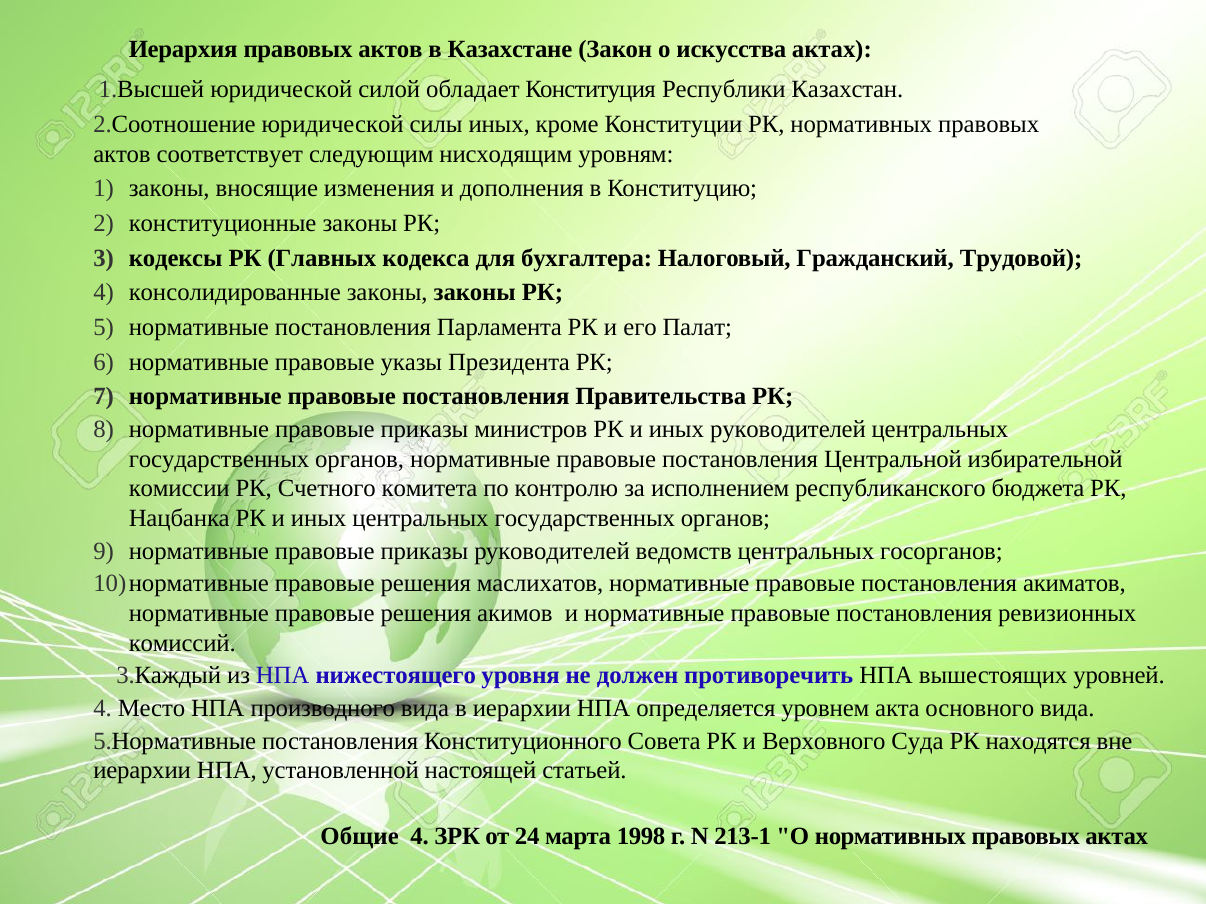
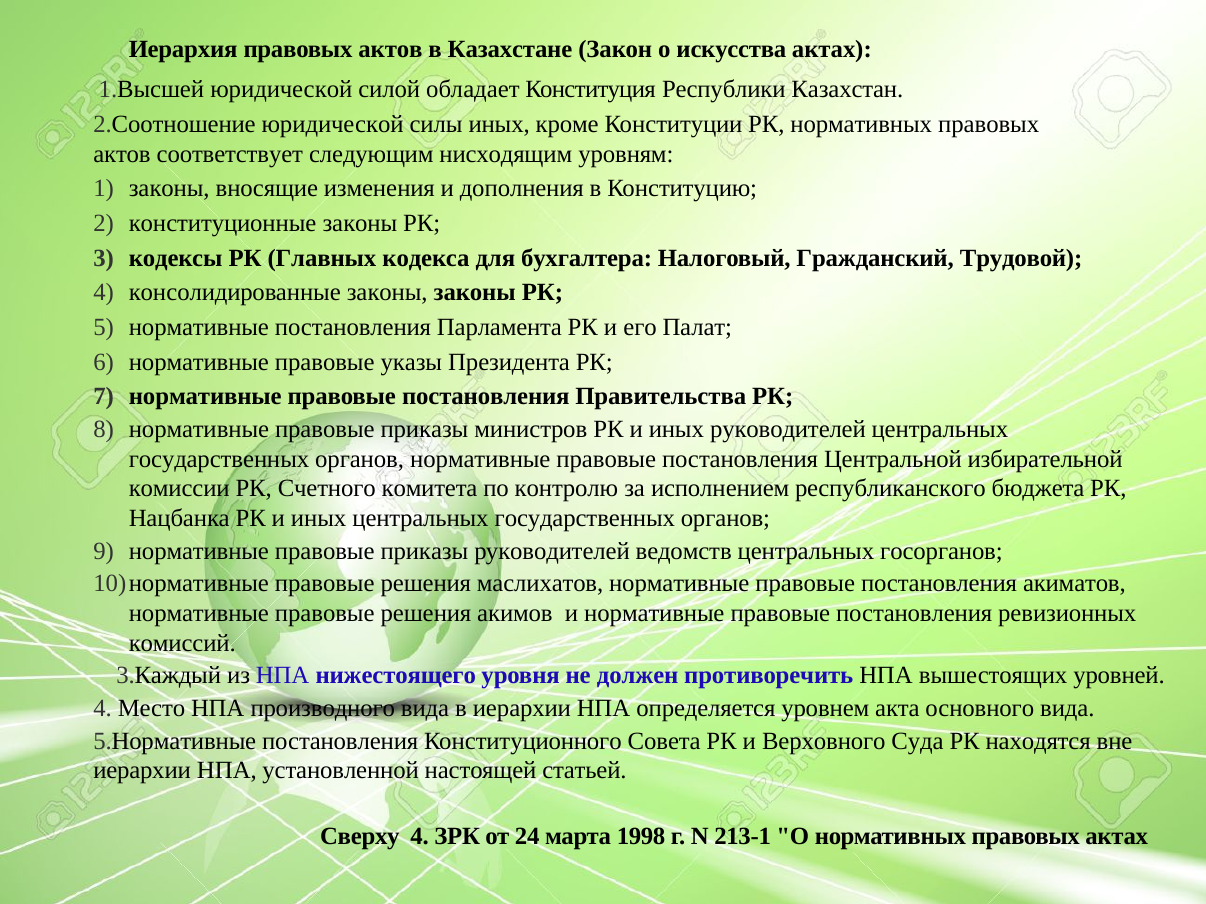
Общие: Общие -> Сверху
